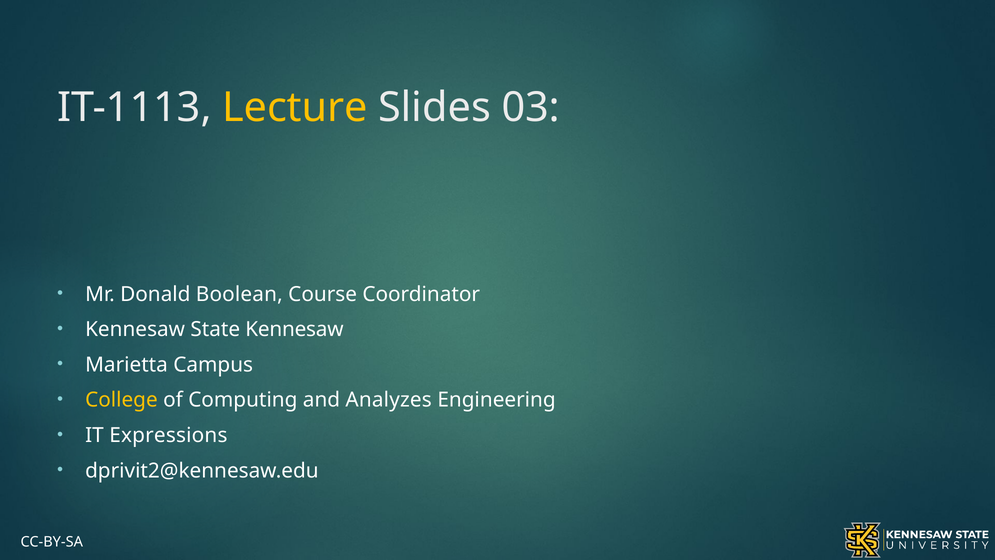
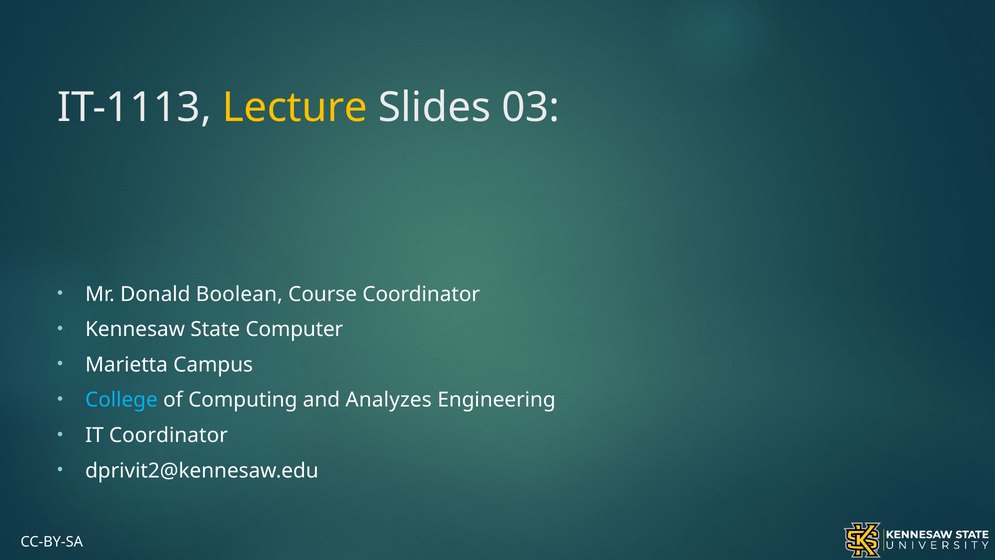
State Kennesaw: Kennesaw -> Computer
College colour: yellow -> light blue
IT Expressions: Expressions -> Coordinator
